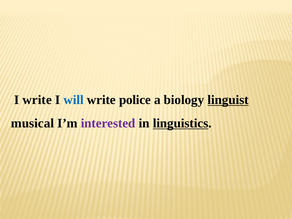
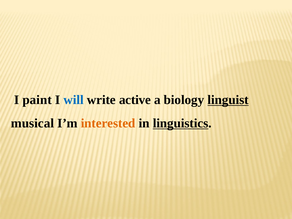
I write: write -> paint
police: police -> active
interested colour: purple -> orange
